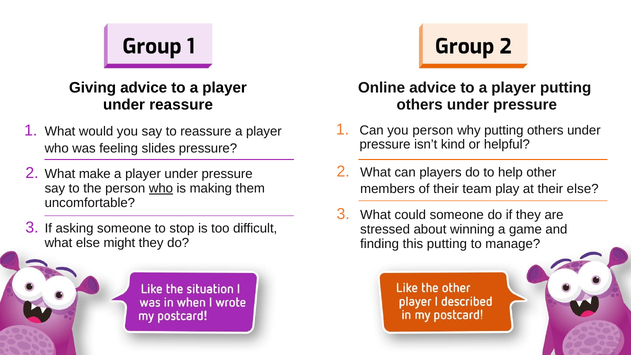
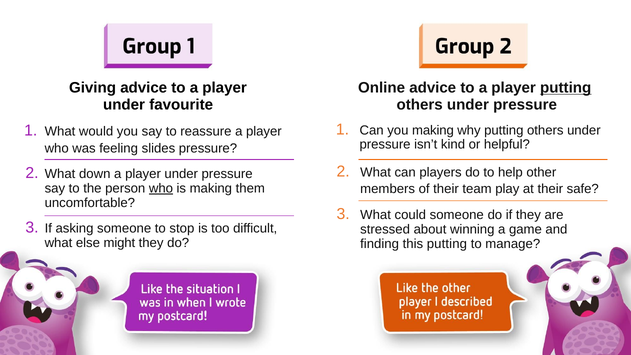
putting at (566, 88) underline: none -> present
under reassure: reassure -> favourite
you person: person -> making
make: make -> down
their else: else -> safe
